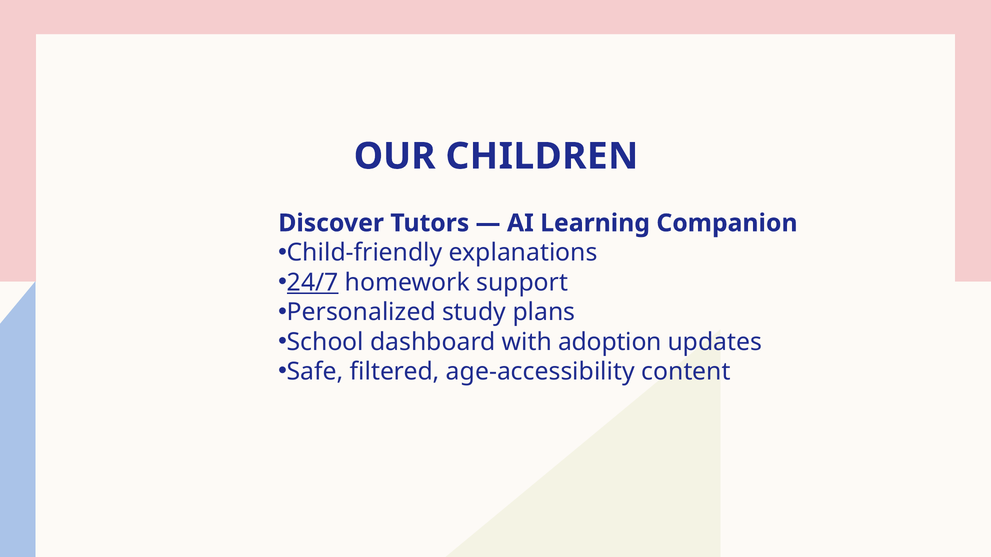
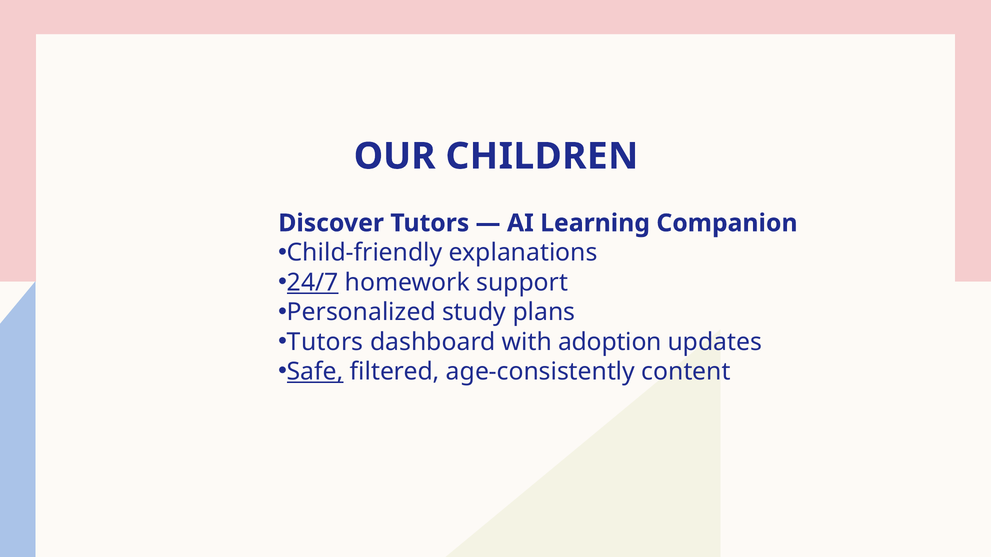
School at (325, 342): School -> Tutors
Safe underline: none -> present
age-accessibility: age-accessibility -> age-consistently
